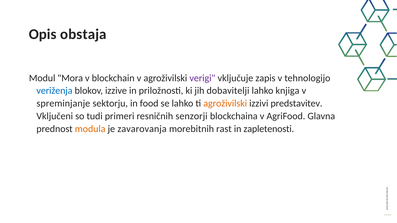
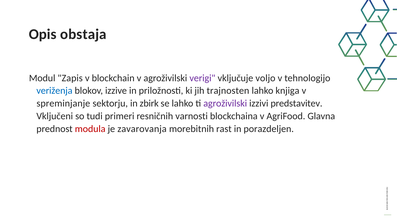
Mora: Mora -> Zapis
zapis: zapis -> voljo
dobavitelji: dobavitelji -> trajnosten
food: food -> zbirk
agroživilski at (225, 104) colour: orange -> purple
senzorji: senzorji -> varnosti
modula colour: orange -> red
zapletenosti: zapletenosti -> porazdeljen
